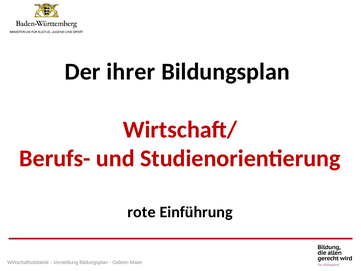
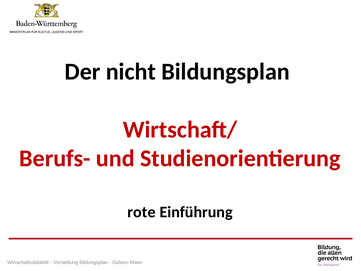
ihrer: ihrer -> nicht
